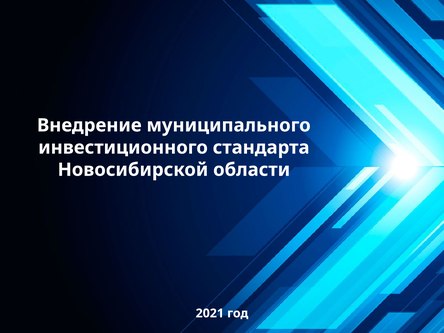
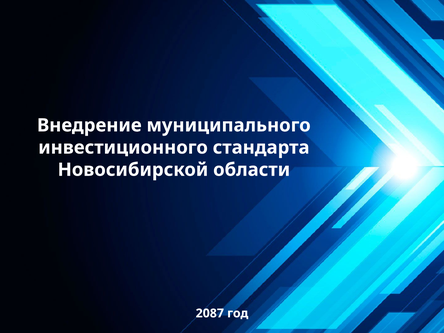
2021: 2021 -> 2087
